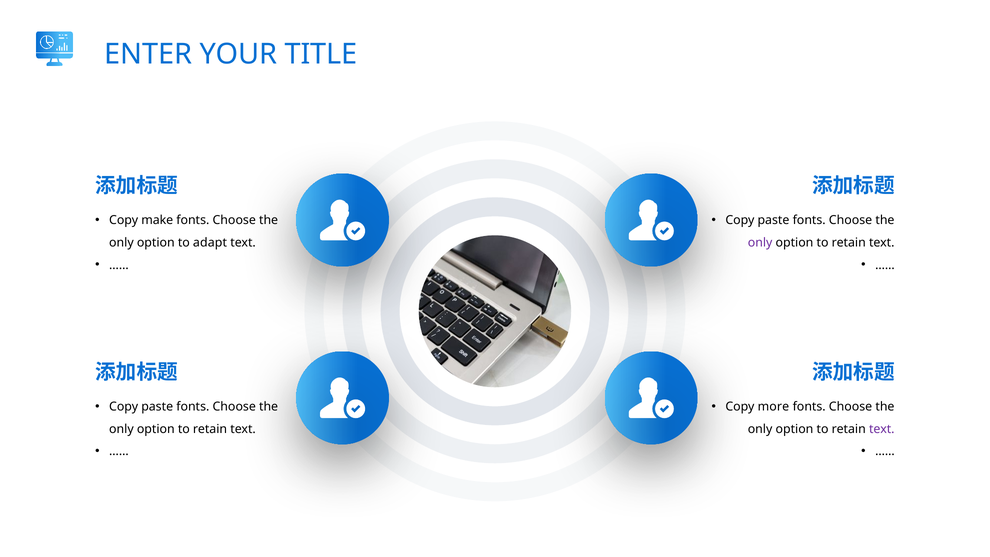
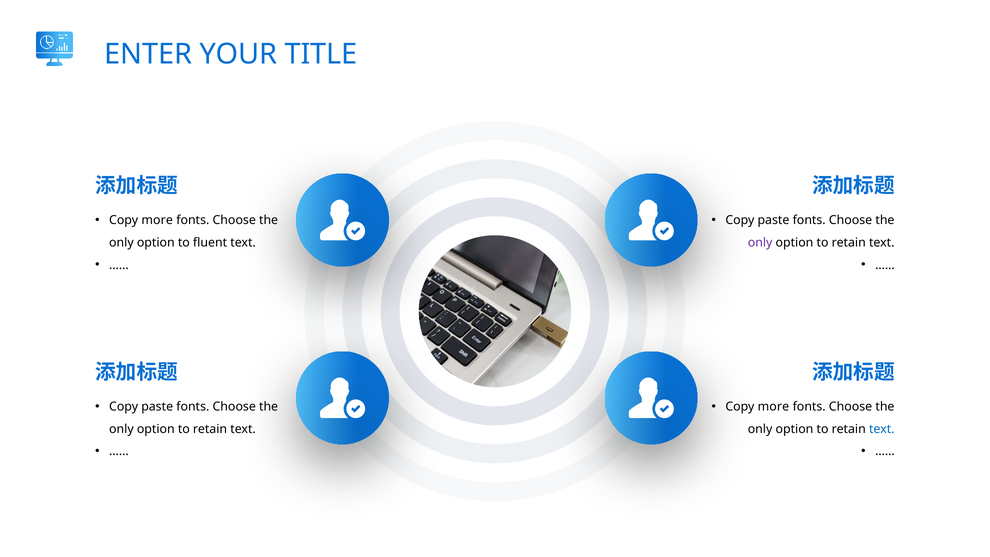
make at (157, 220): make -> more
adapt: adapt -> fluent
text at (882, 429) colour: purple -> blue
